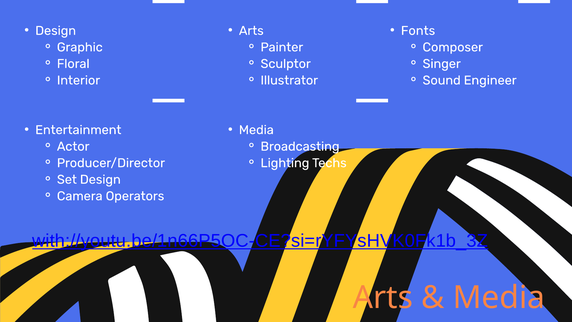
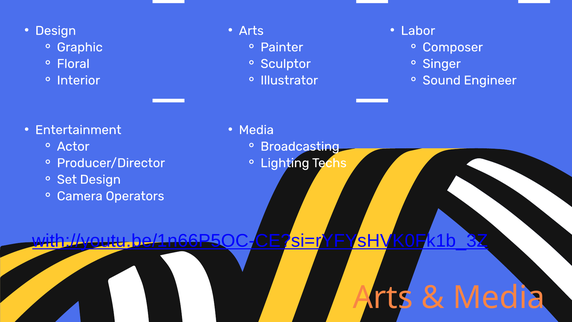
Fonts: Fonts -> Labor
